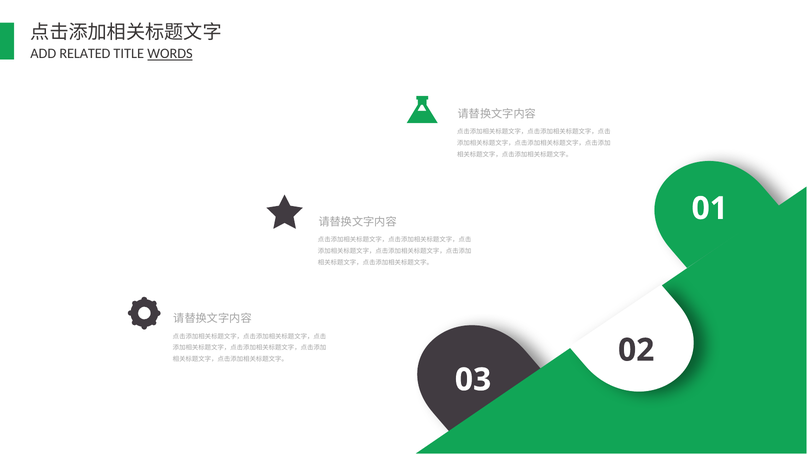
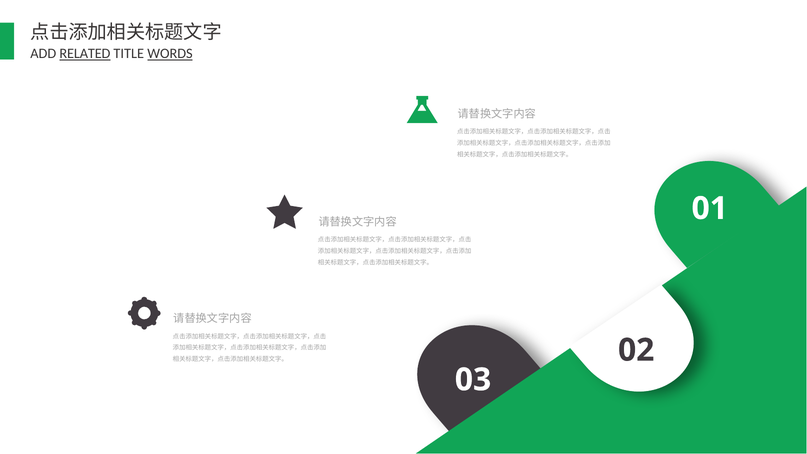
RELATED underline: none -> present
